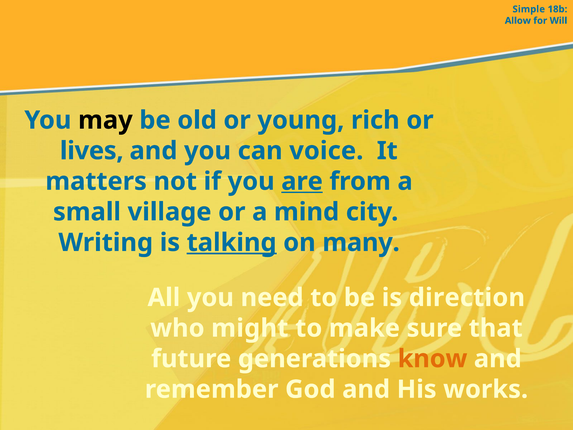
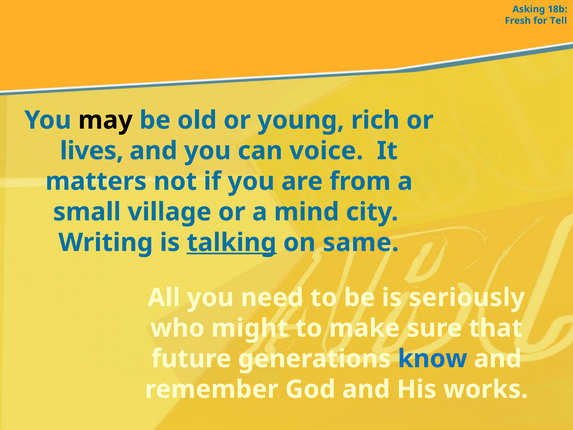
Simple: Simple -> Asking
Allow: Allow -> Fresh
Will: Will -> Tell
are underline: present -> none
many: many -> same
direction: direction -> seriously
know colour: orange -> blue
